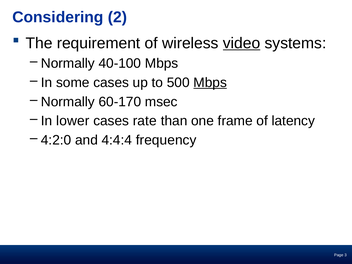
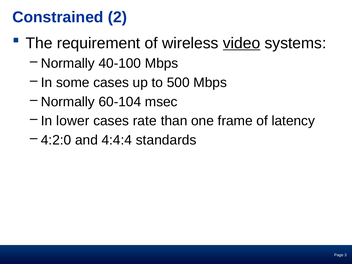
Considering: Considering -> Constrained
Mbps at (210, 83) underline: present -> none
60-170: 60-170 -> 60-104
frequency: frequency -> standards
